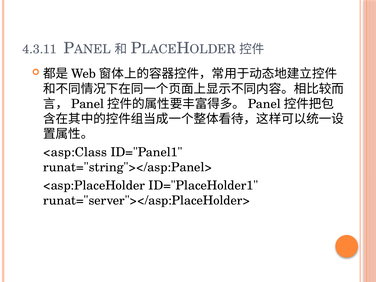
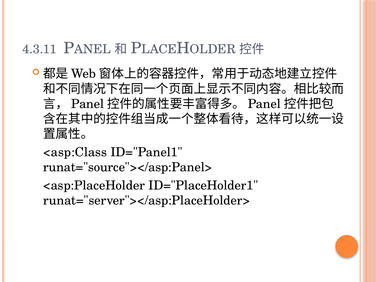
runat="string"></asp:Panel>: runat="string"></asp:Panel> -> runat="source"></asp:Panel>
